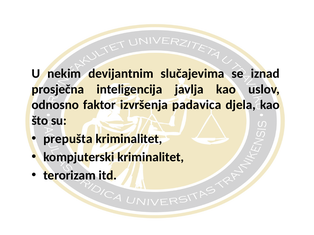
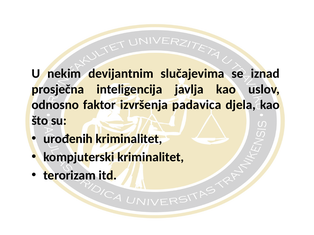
prepušta: prepušta -> urođenih
